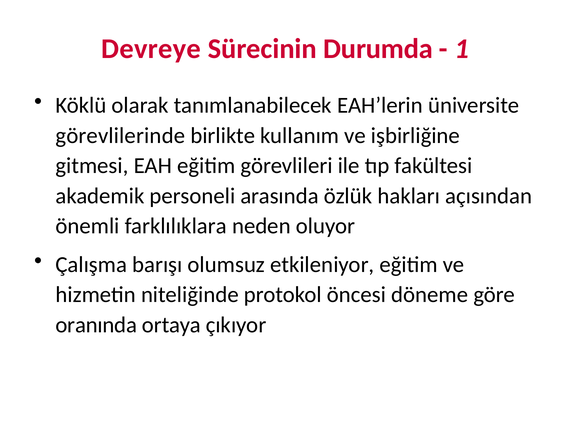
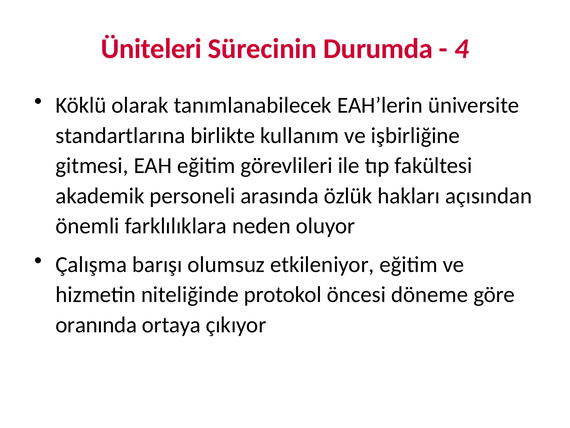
Devreye: Devreye -> Üniteleri
1: 1 -> 4
görevlilerinde: görevlilerinde -> standartlarına
